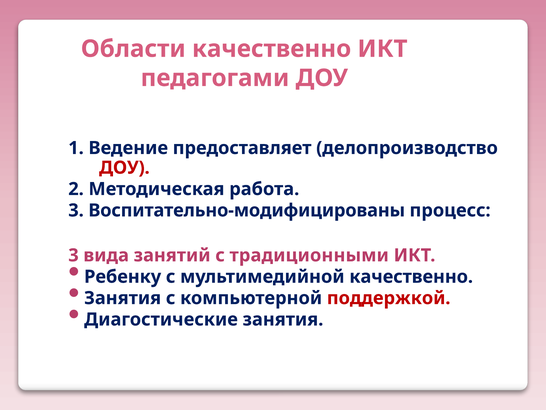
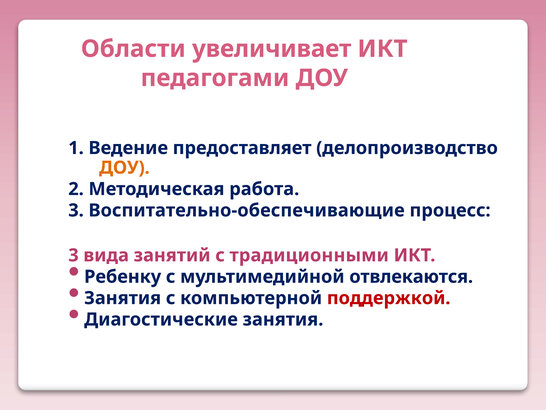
Области качественно: качественно -> увеличивает
ДОУ at (124, 167) colour: red -> orange
Воспитательно-модифицированы: Воспитательно-модифицированы -> Воспитательно-обеспечивающие
мультимедийной качественно: качественно -> отвлекаются
